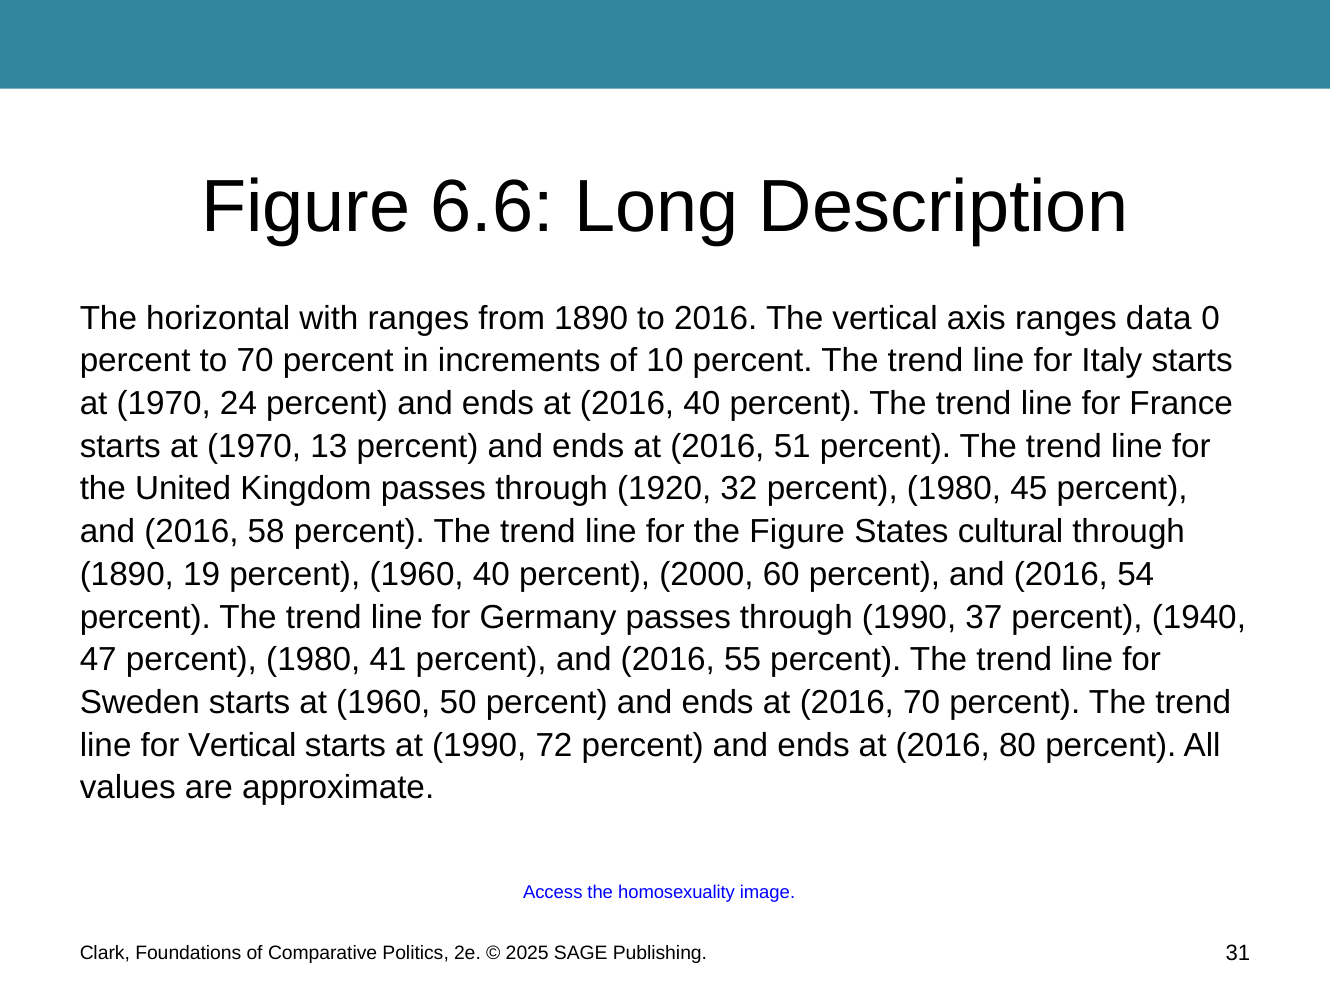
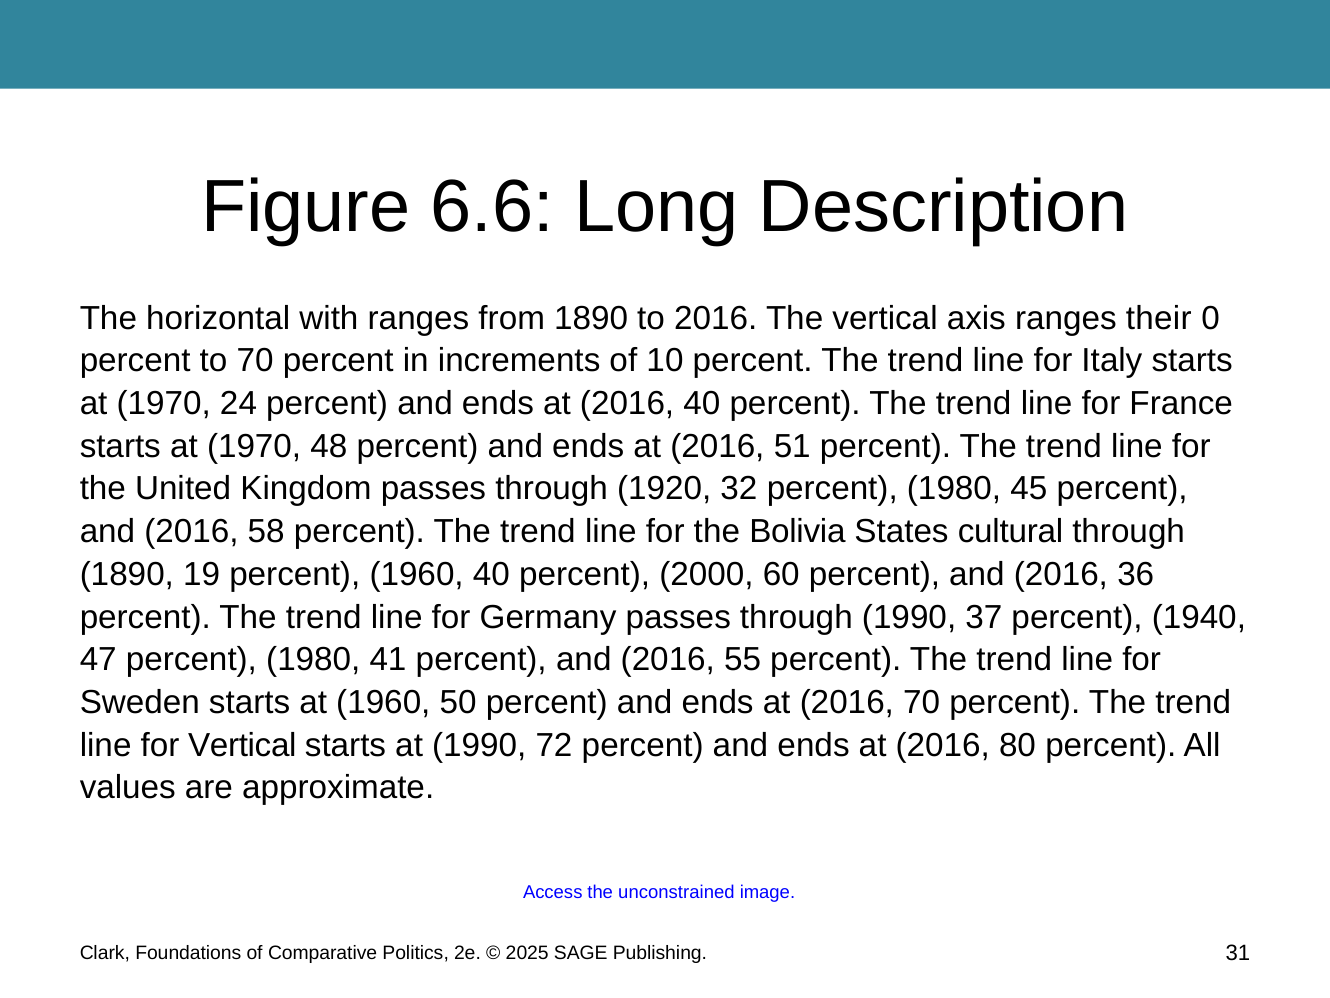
data: data -> their
13: 13 -> 48
the Figure: Figure -> Bolivia
54: 54 -> 36
homosexuality: homosexuality -> unconstrained
